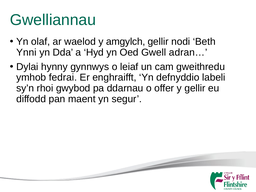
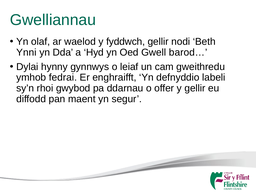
amgylch: amgylch -> fyddwch
adran…: adran… -> barod…
